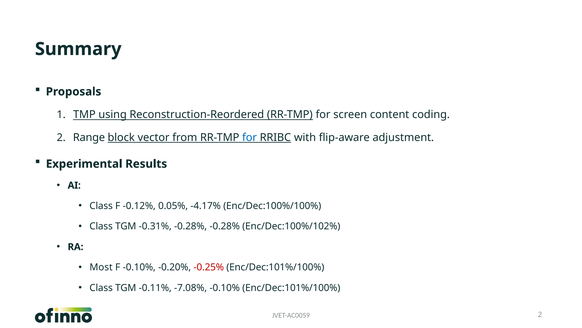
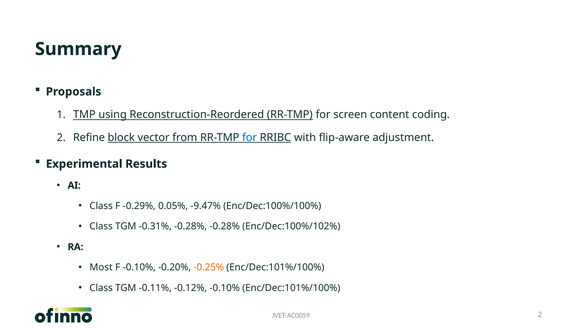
Range: Range -> Refine
-0.12%: -0.12% -> -0.29%
-4.17%: -4.17% -> -9.47%
-0.25% colour: red -> orange
-7.08%: -7.08% -> -0.12%
